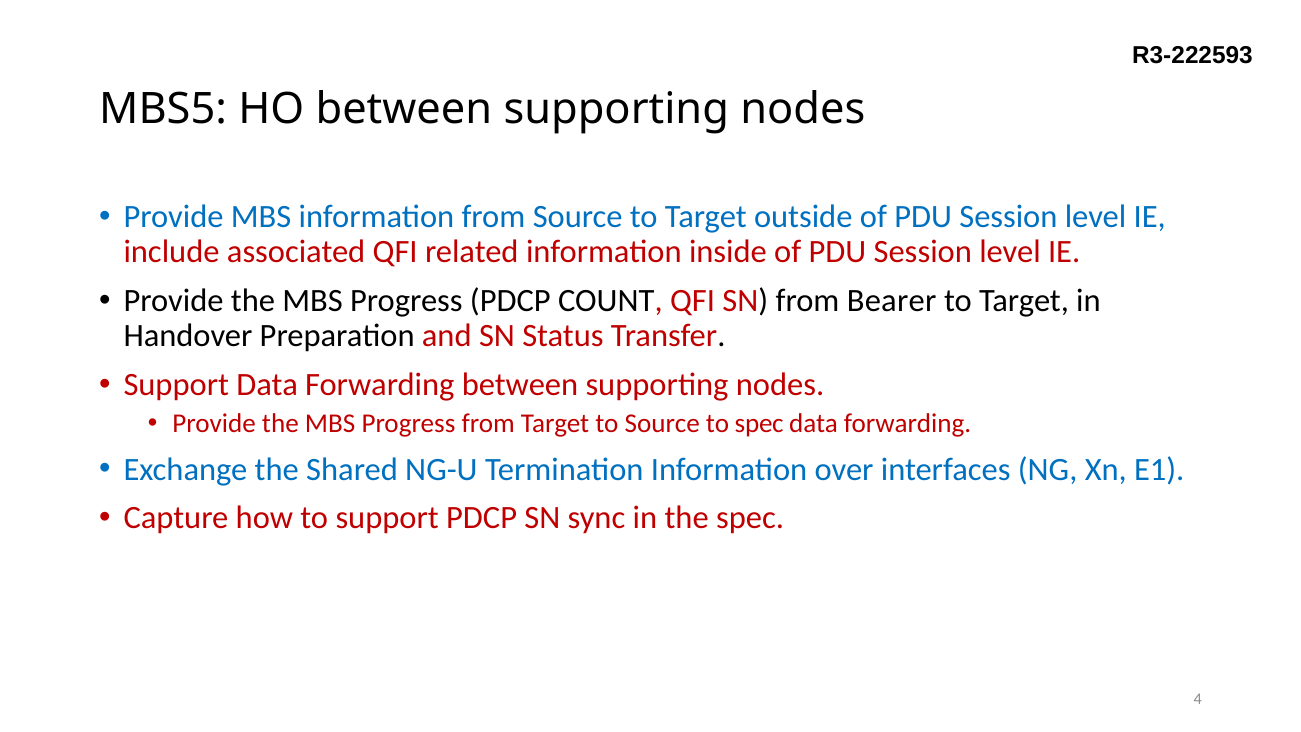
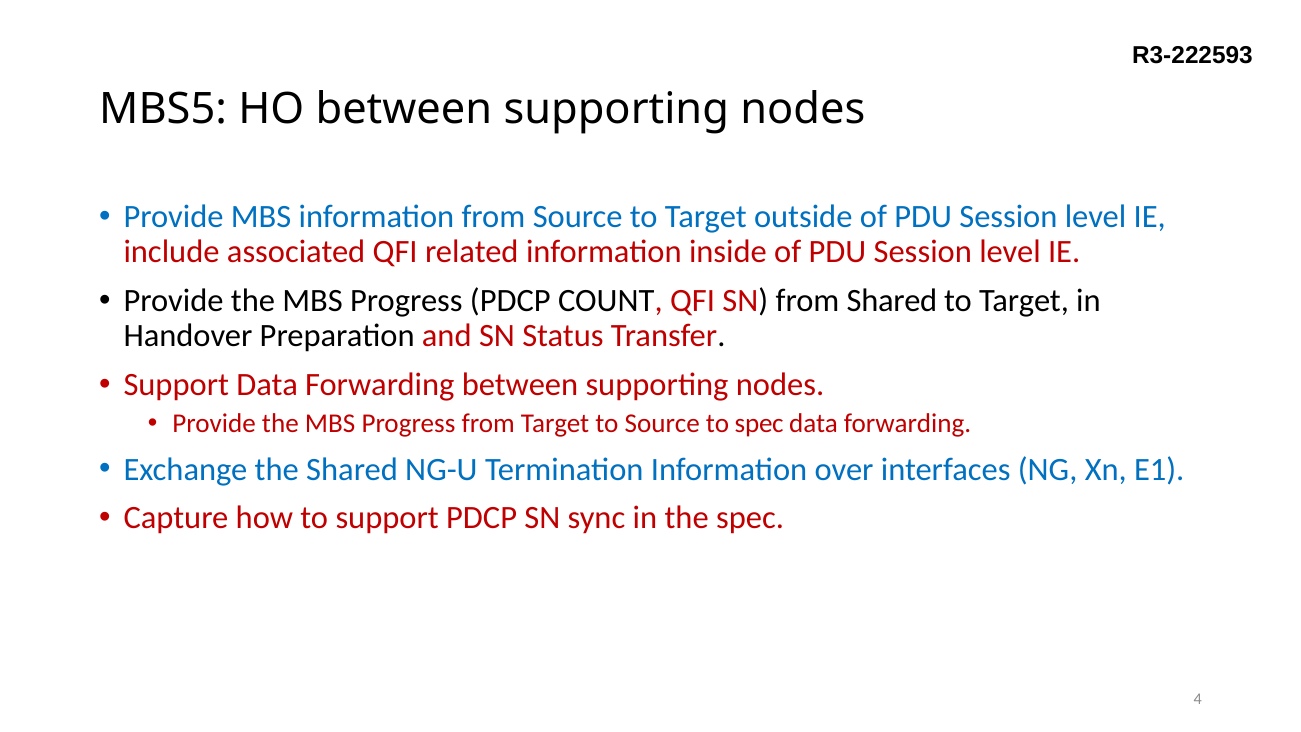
from Bearer: Bearer -> Shared
